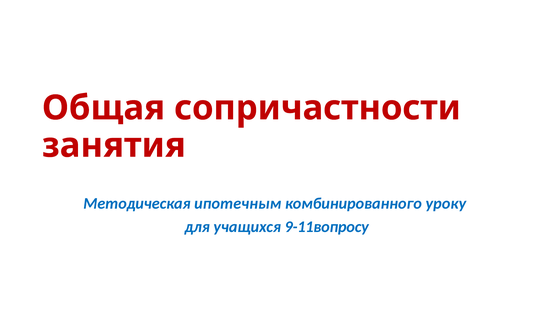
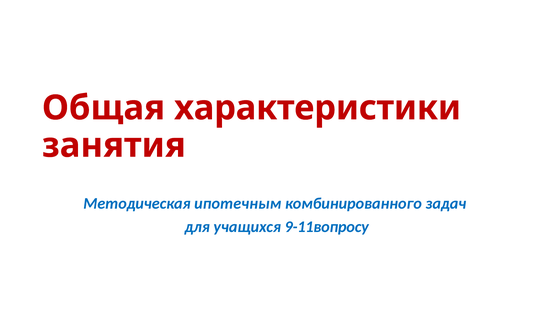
сопричастности: сопричастности -> характеристики
уроку: уроку -> задач
